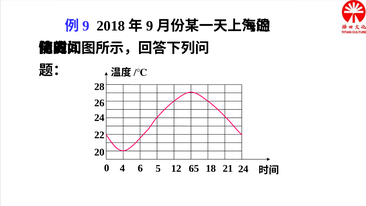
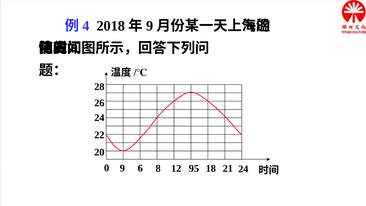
9 at (86, 26): 9 -> 4
0 4: 4 -> 9
5: 5 -> 8
65: 65 -> 95
